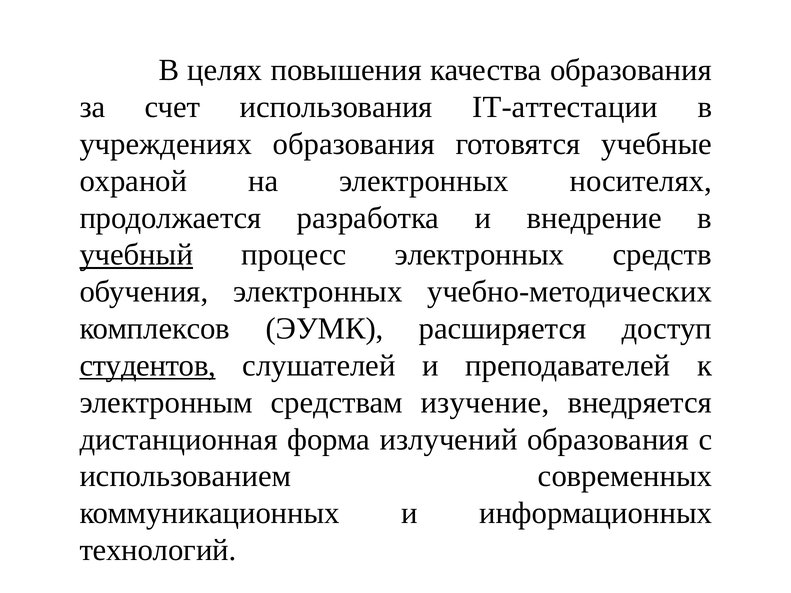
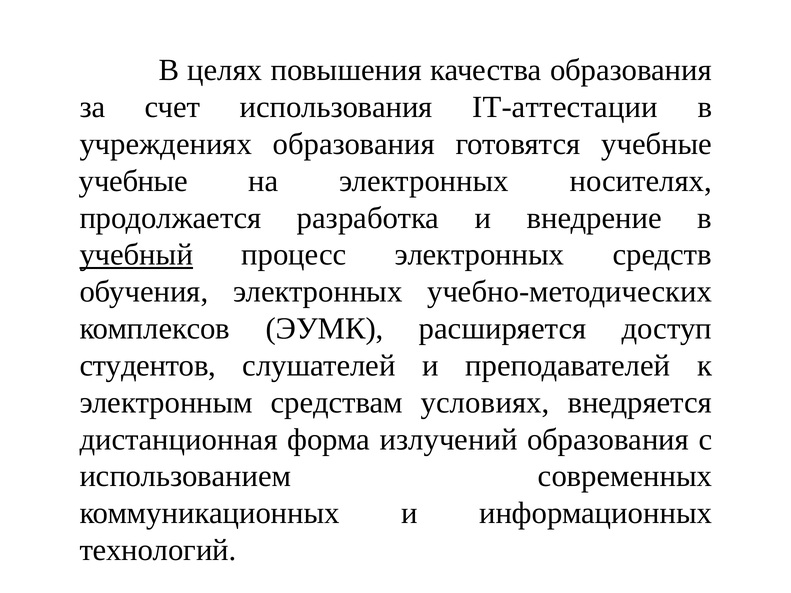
охраной at (133, 181): охраной -> учебные
студентов underline: present -> none
изучение: изучение -> условиях
